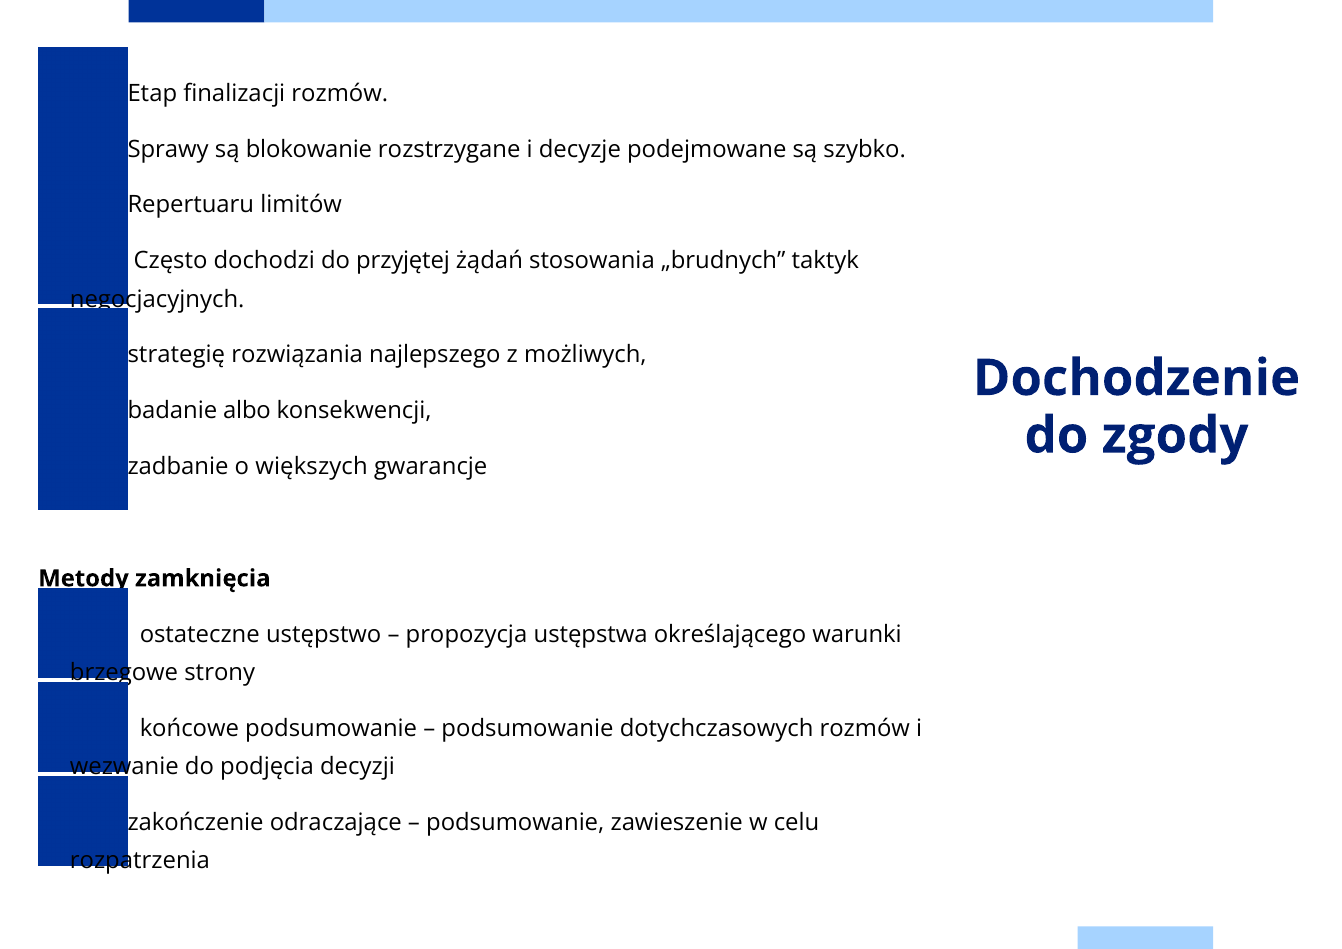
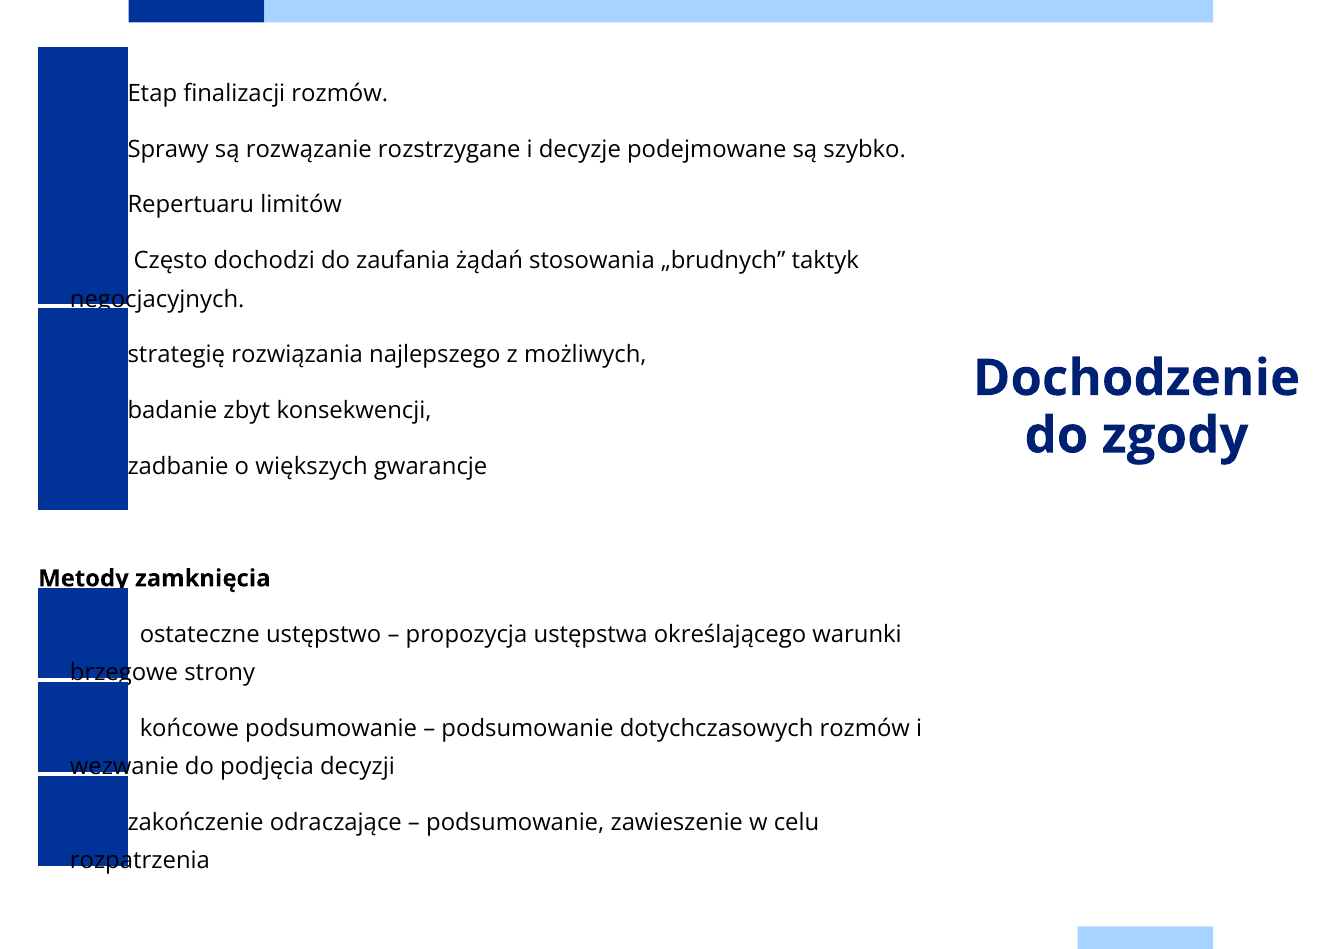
blokowanie: blokowanie -> rozwązanie
przyjętej: przyjętej -> zaufania
albo: albo -> zbyt
